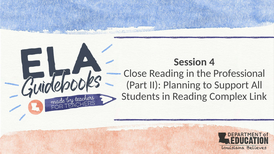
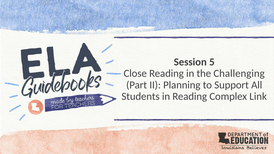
4: 4 -> 5
Professional: Professional -> Challenging
